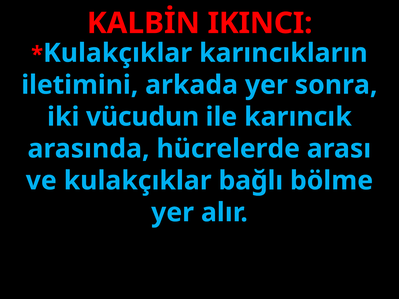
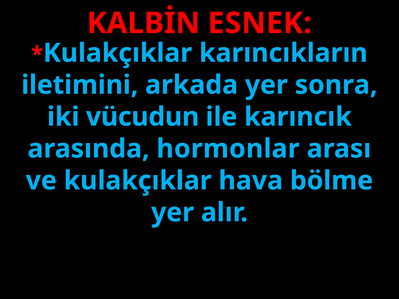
IKINCI: IKINCI -> ESNEK
hücrelerde: hücrelerde -> hormonlar
bağlı: bağlı -> hava
